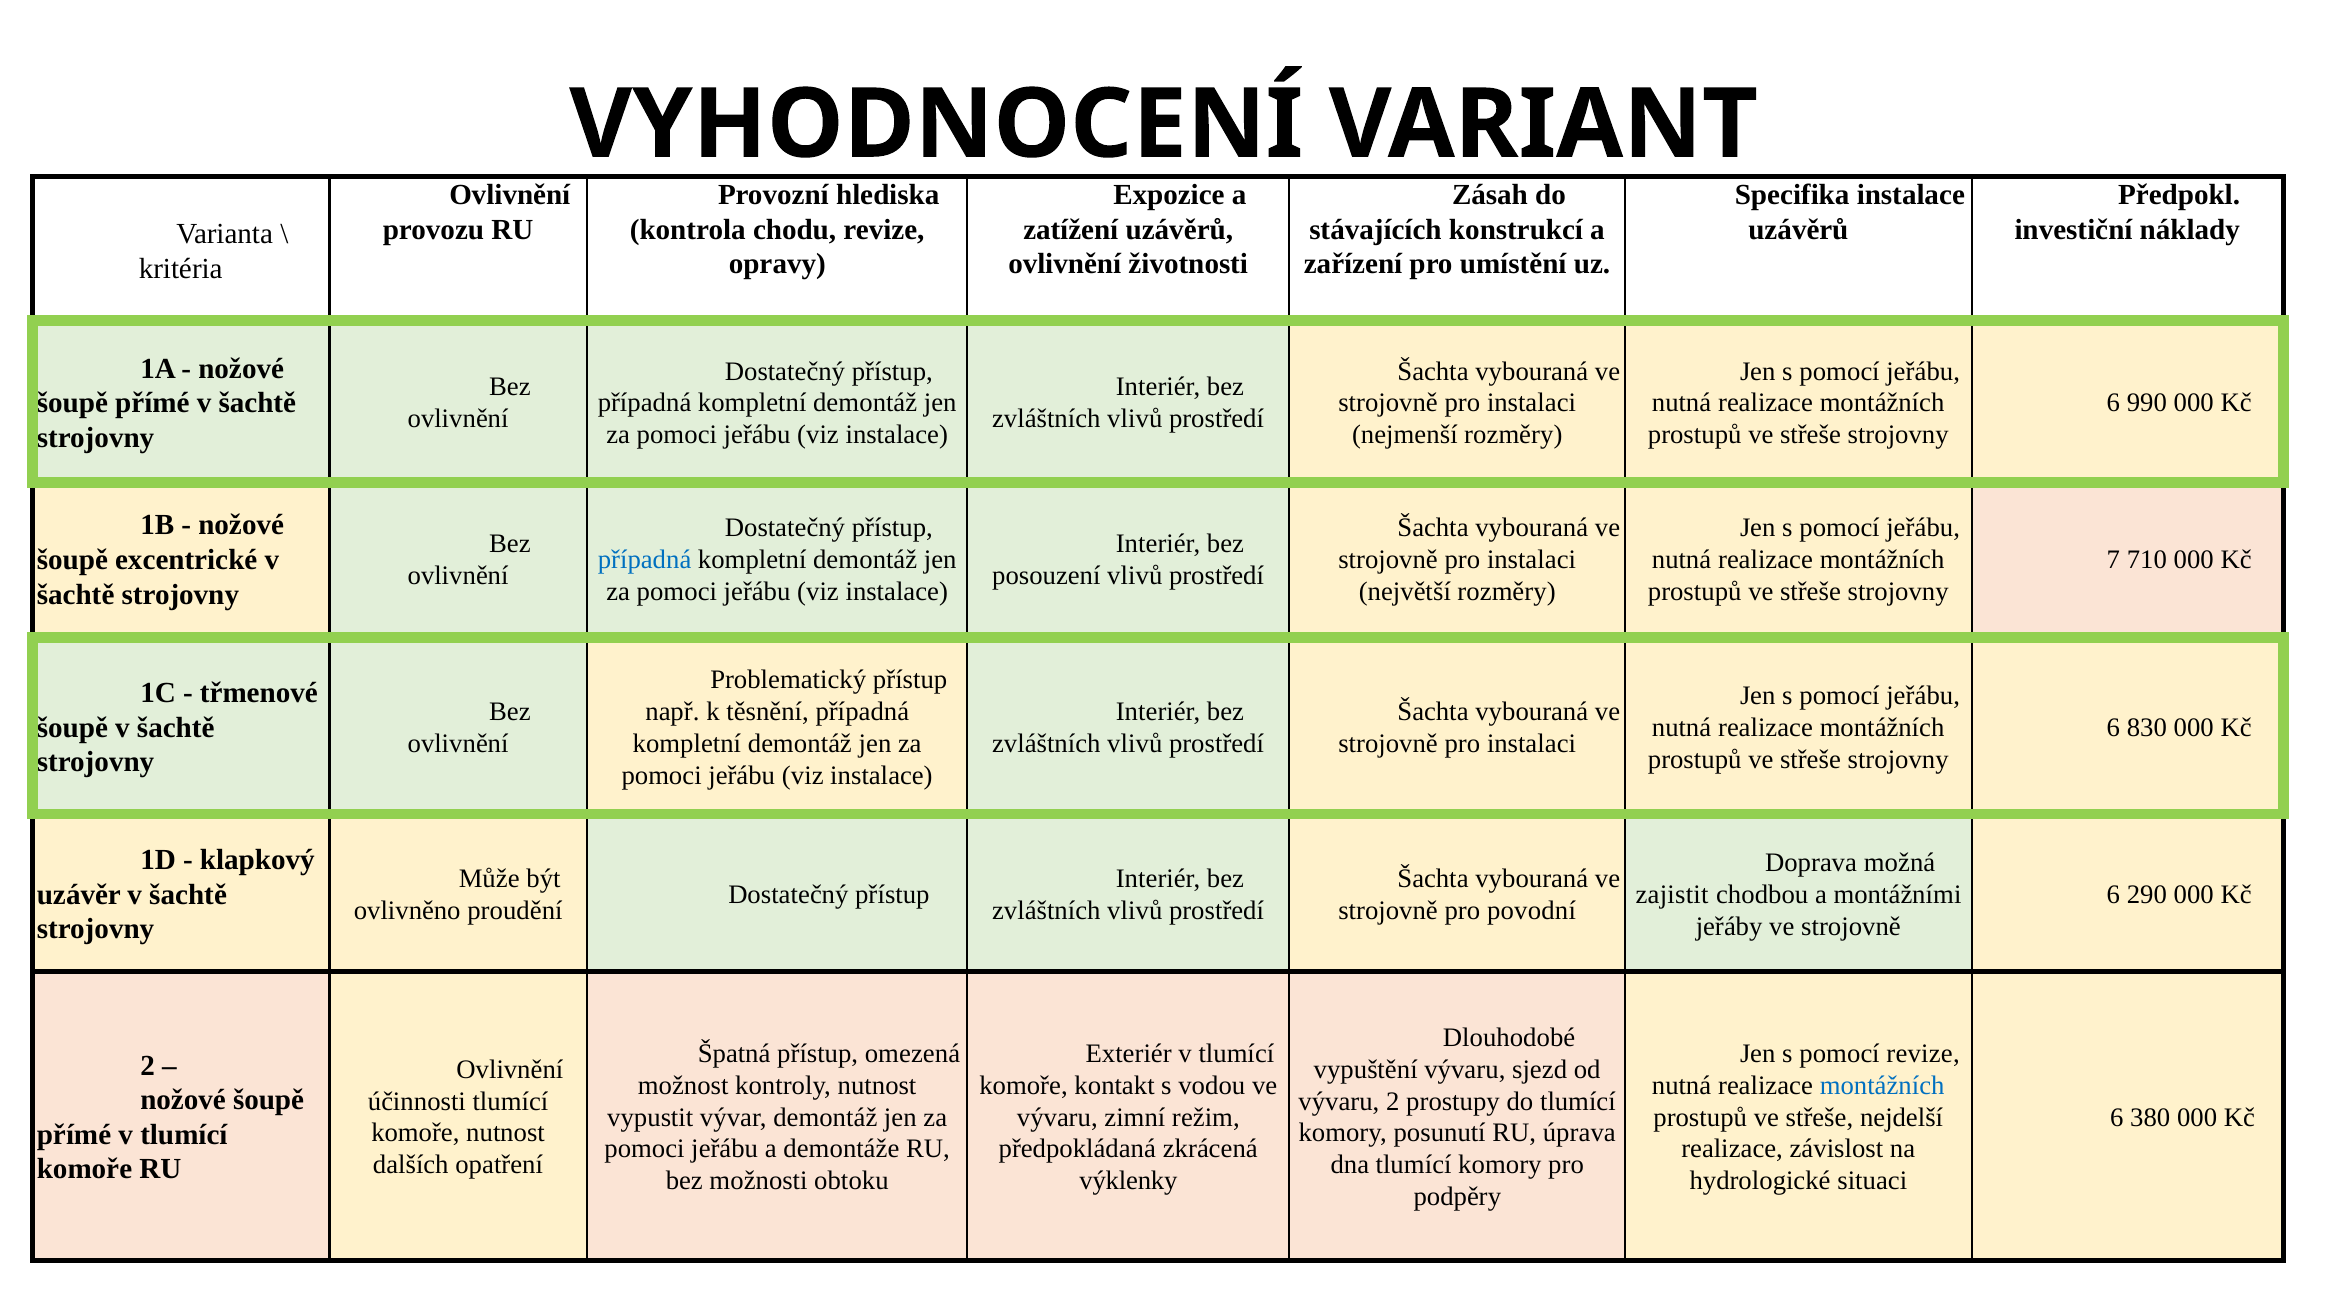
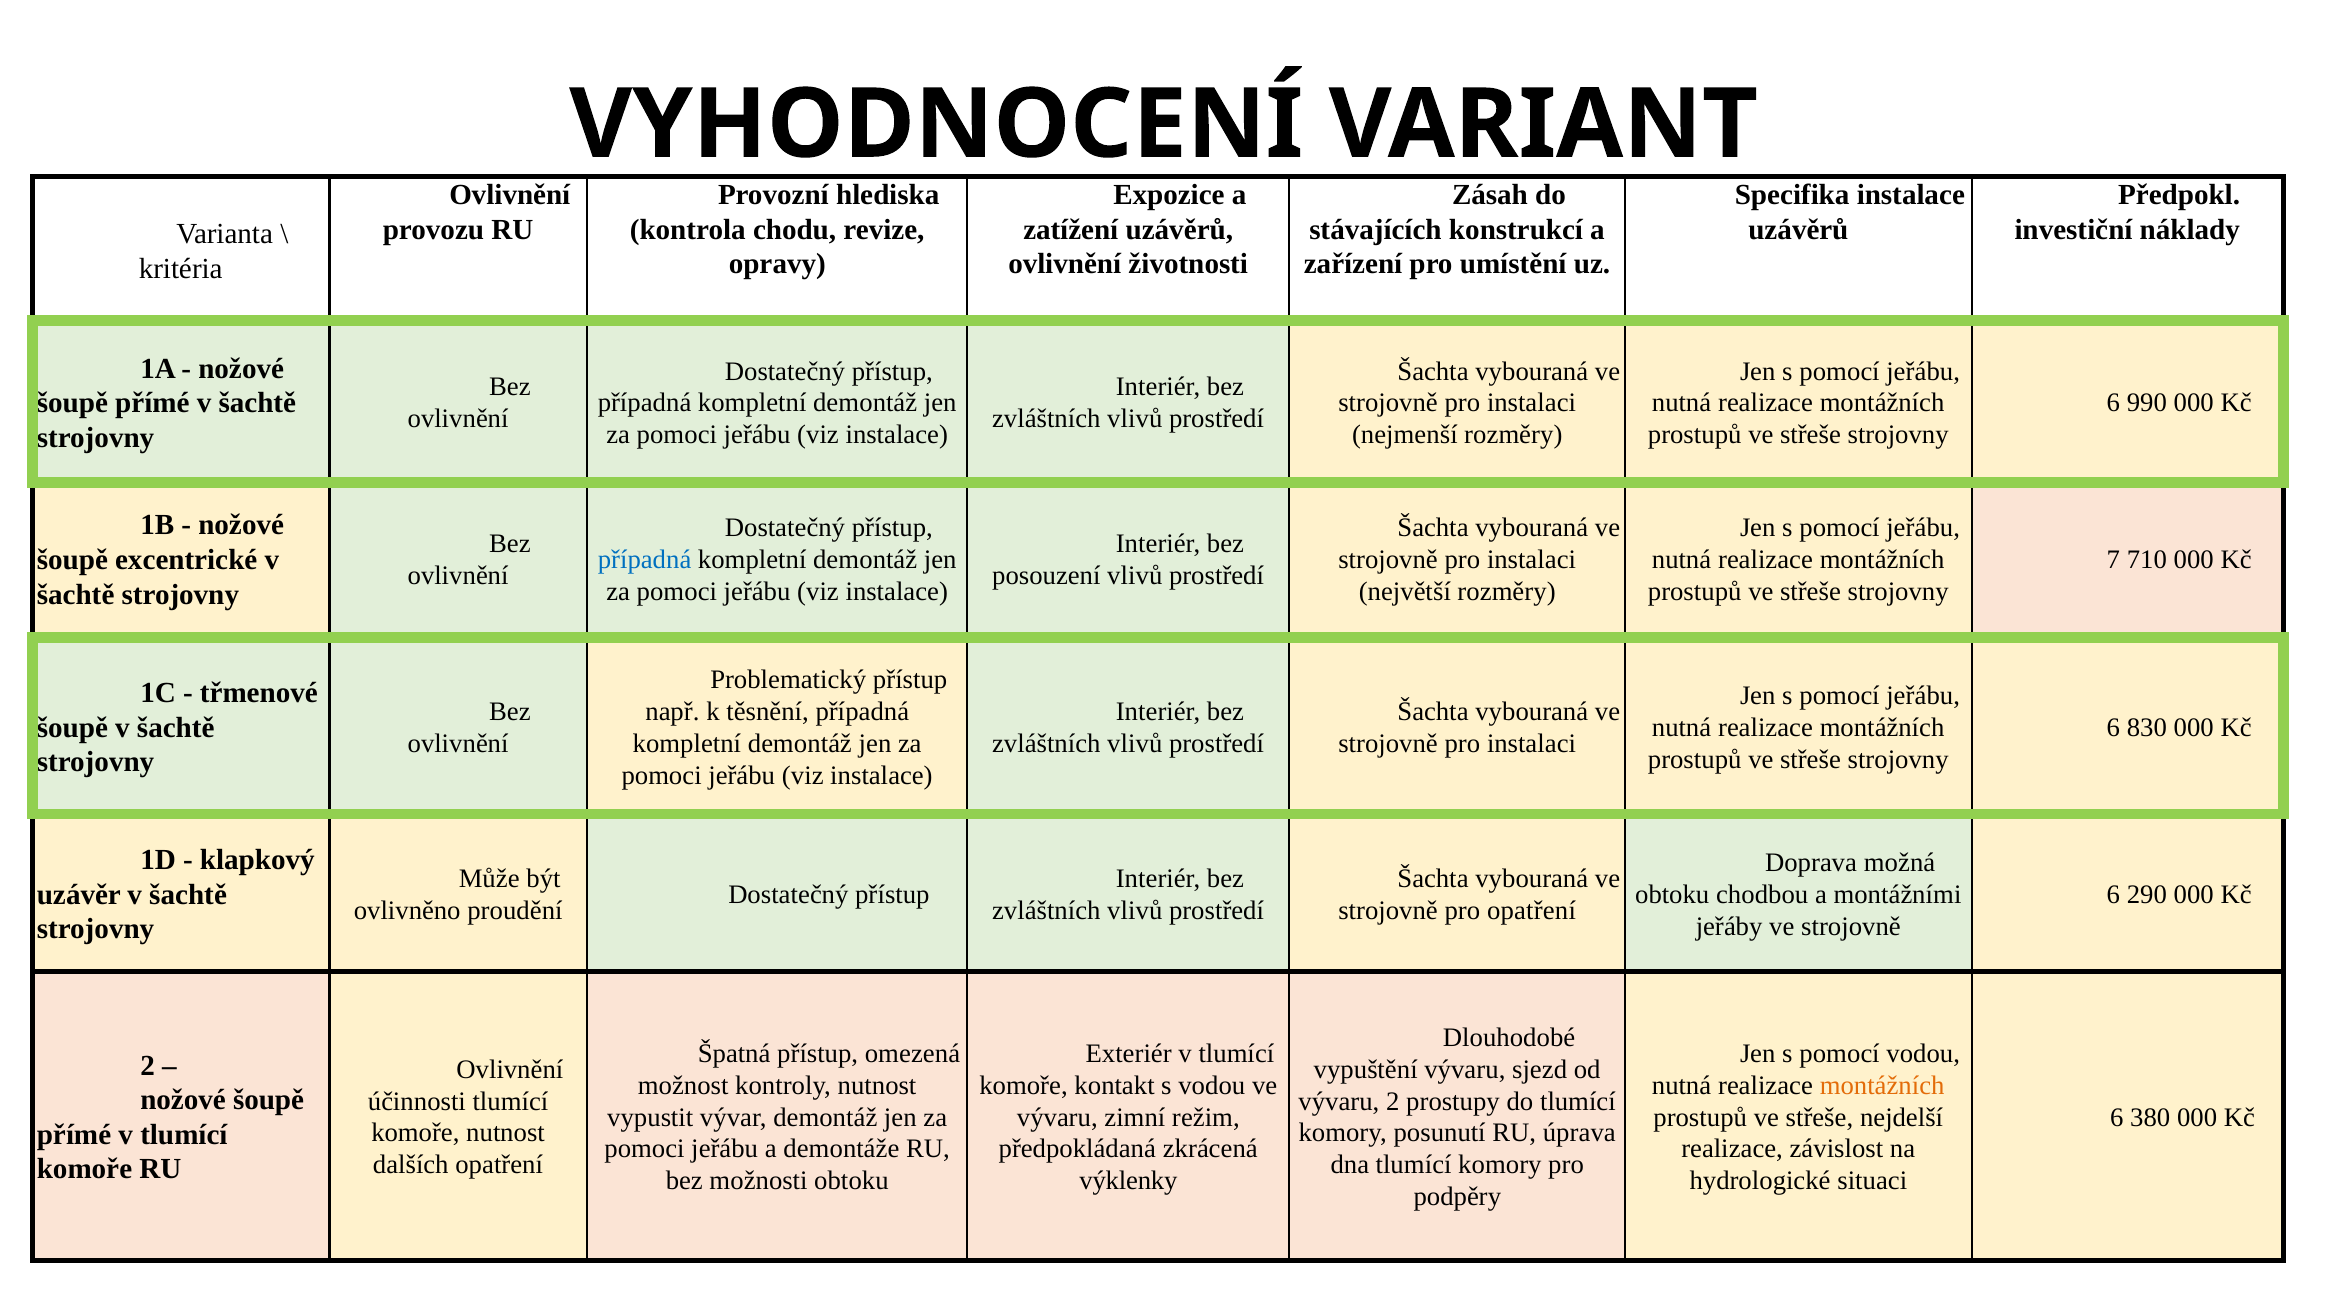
zajistit at (1672, 895): zajistit -> obtoku
pro povodní: povodní -> opatření
pomocí revize: revize -> vodou
montážních at (1882, 1086) colour: blue -> orange
